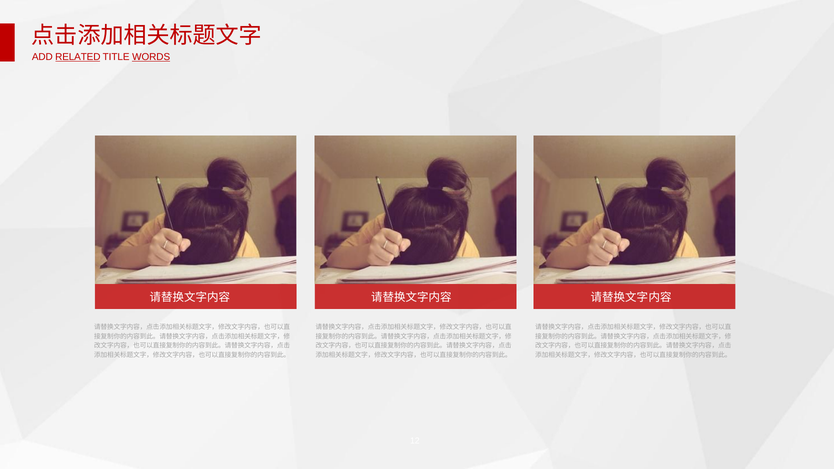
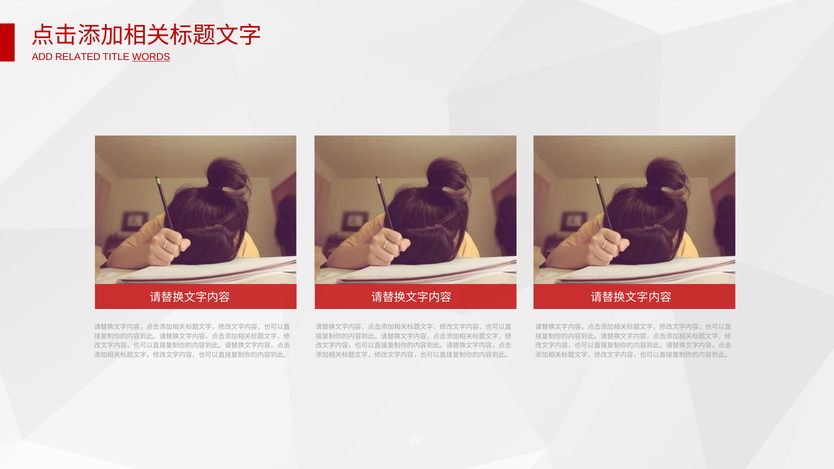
RELATED underline: present -> none
